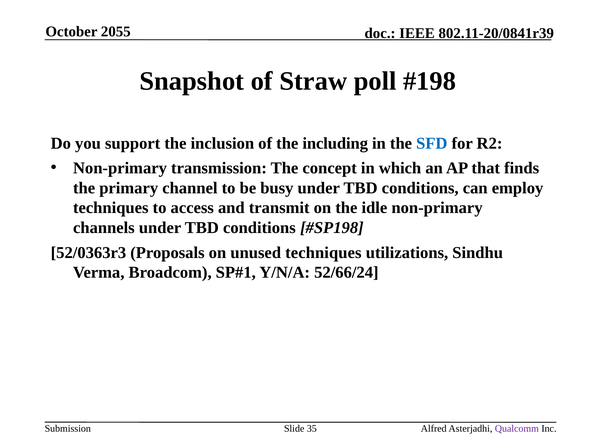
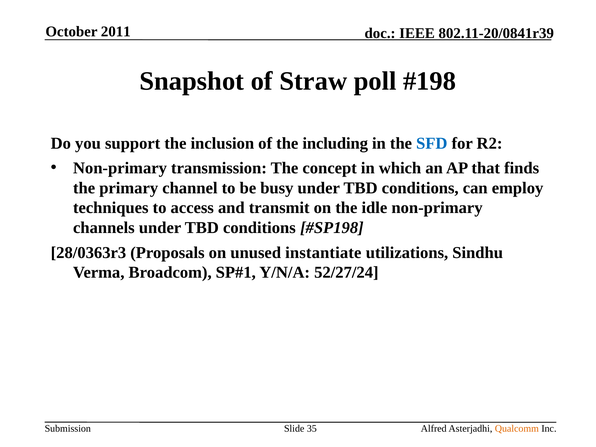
2055: 2055 -> 2011
52/0363r3: 52/0363r3 -> 28/0363r3
unused techniques: techniques -> instantiate
52/66/24: 52/66/24 -> 52/27/24
Qualcomm colour: purple -> orange
